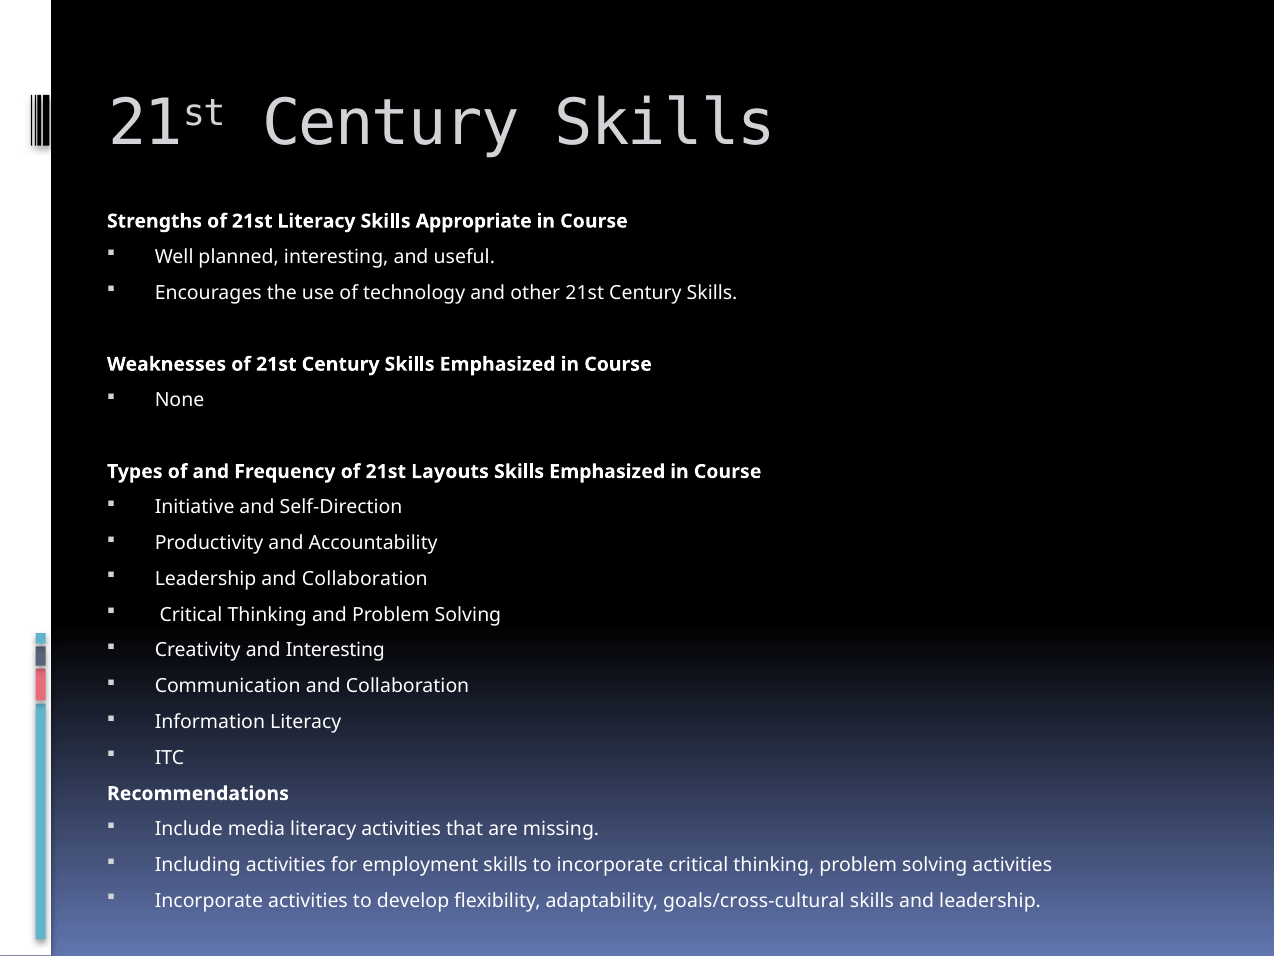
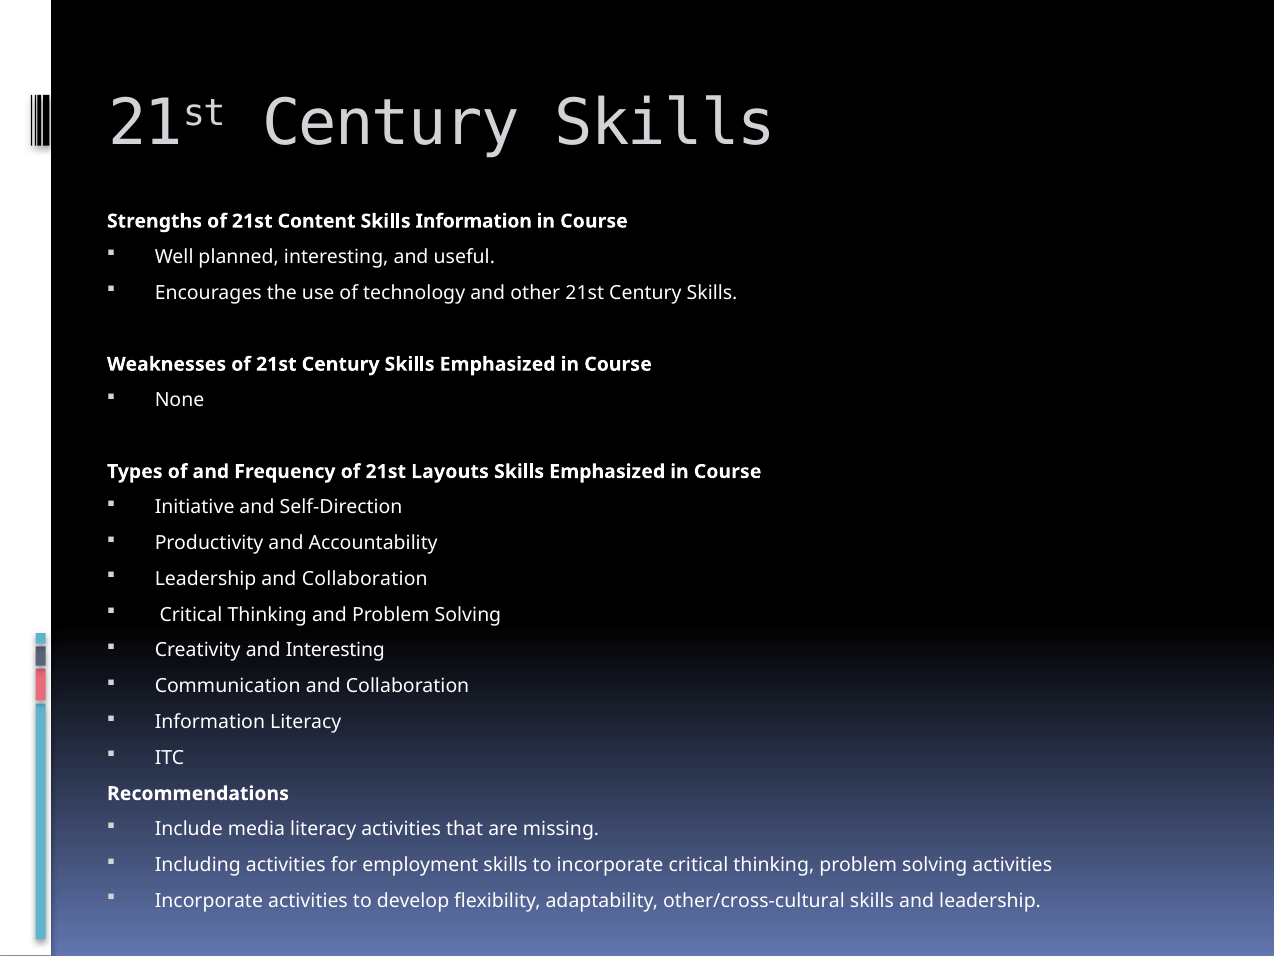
21st Literacy: Literacy -> Content
Skills Appropriate: Appropriate -> Information
goals/cross-cultural: goals/cross-cultural -> other/cross-cultural
